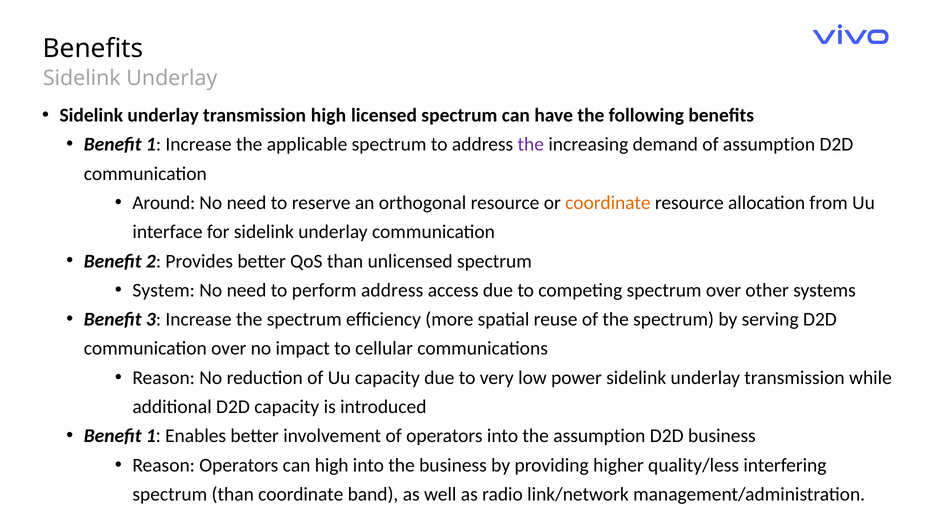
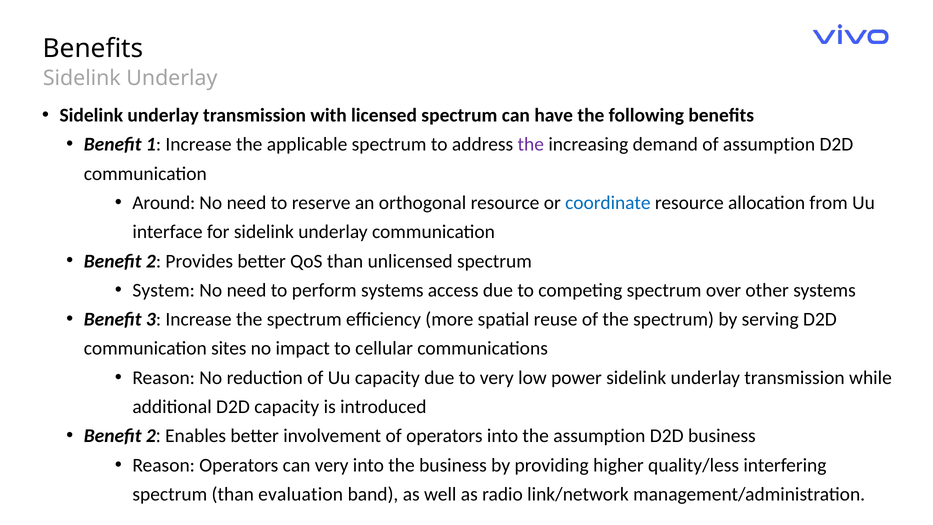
transmission high: high -> with
coordinate at (608, 203) colour: orange -> blue
perform address: address -> systems
communication over: over -> sites
1 at (151, 436): 1 -> 2
can high: high -> very
than coordinate: coordinate -> evaluation
